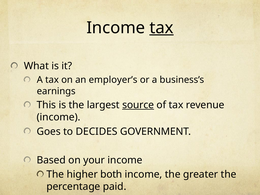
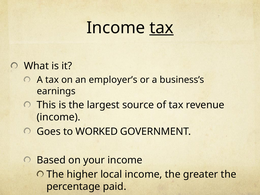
source underline: present -> none
DECIDES: DECIDES -> WORKED
both: both -> local
